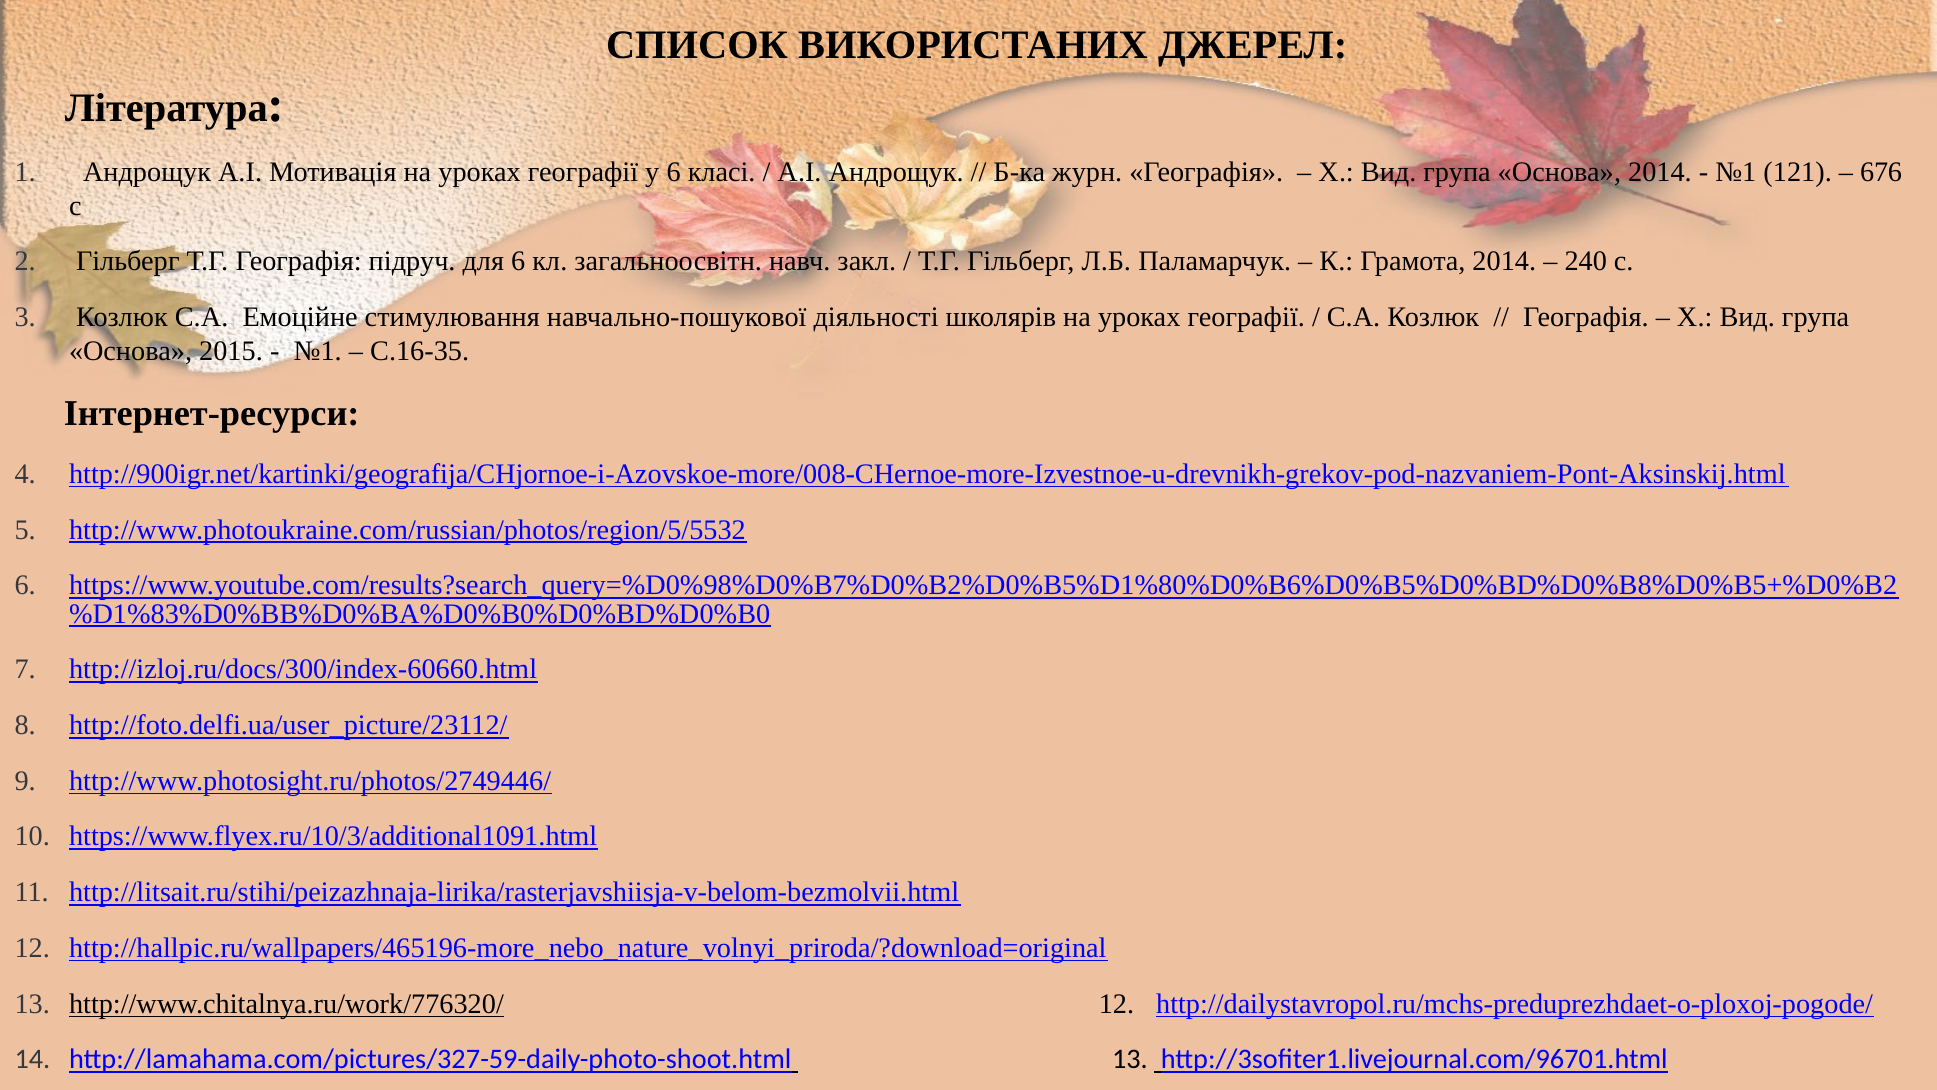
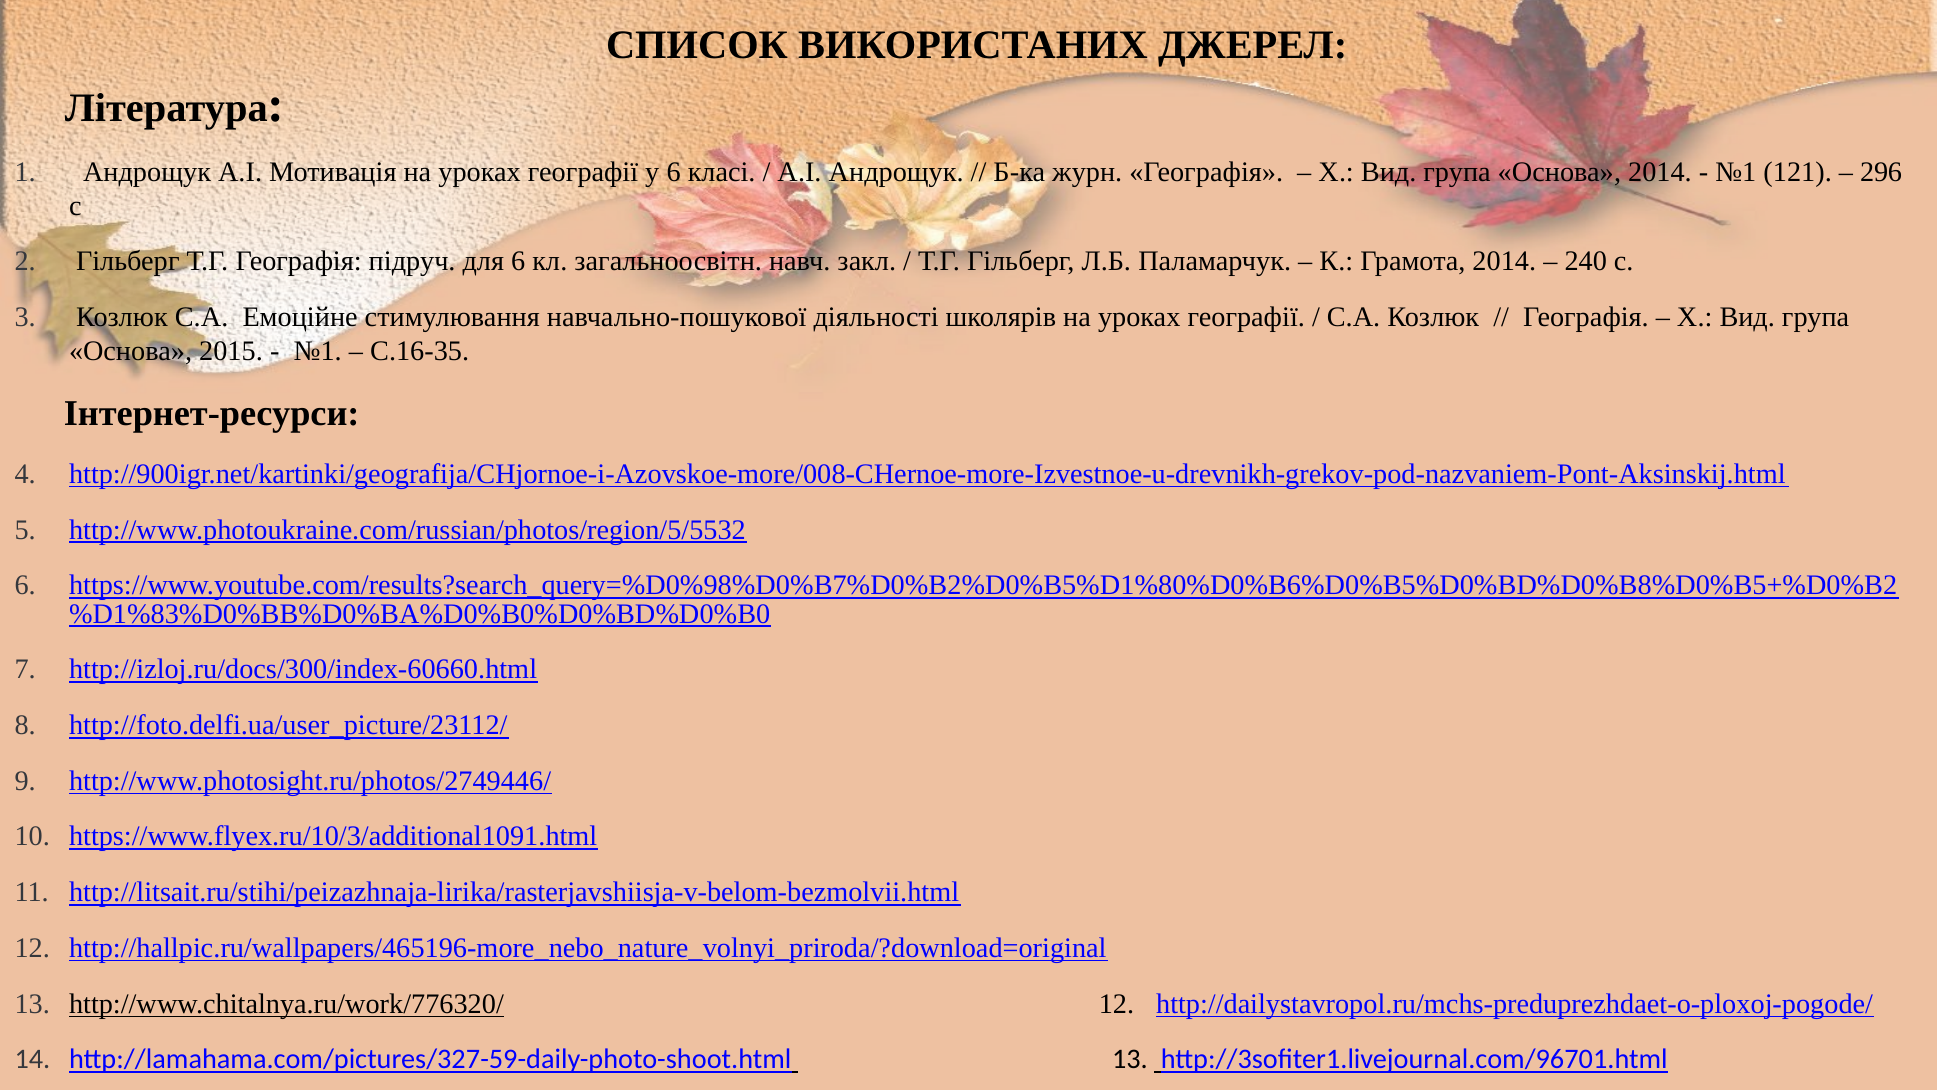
676: 676 -> 296
